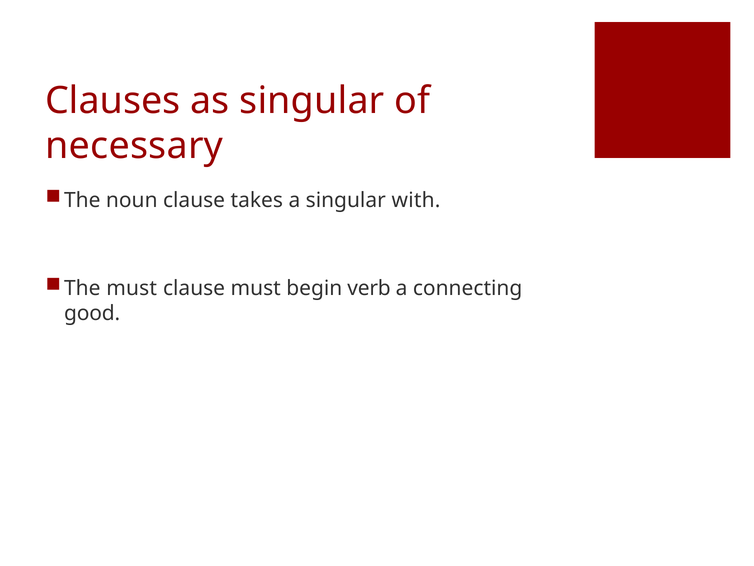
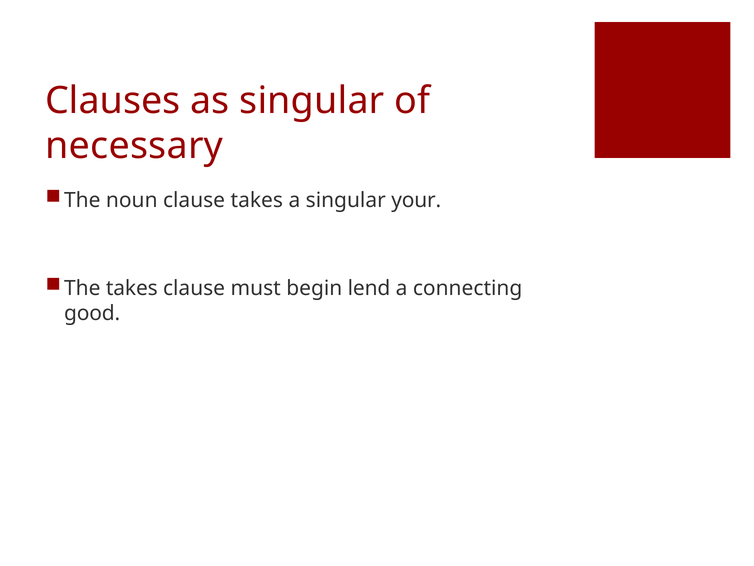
with: with -> your
The must: must -> takes
verb: verb -> lend
